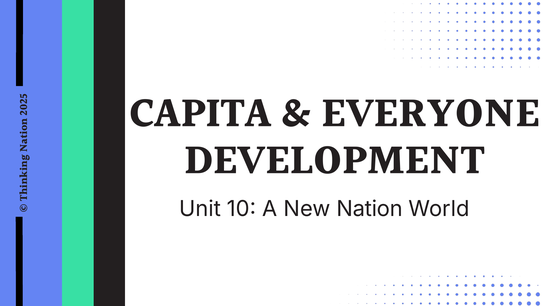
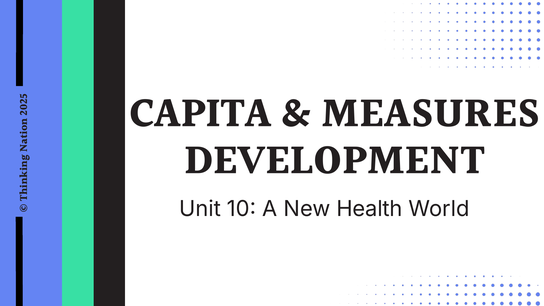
EVERYONE: EVERYONE -> MEASURES
Nation: Nation -> Health
